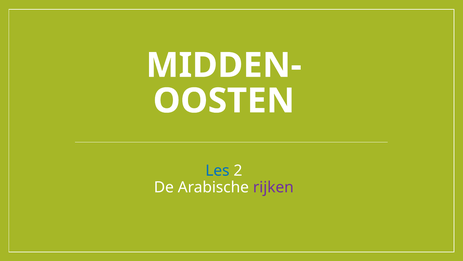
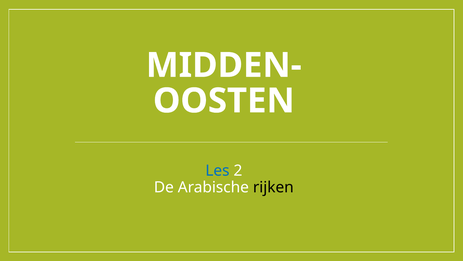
rijken colour: purple -> black
